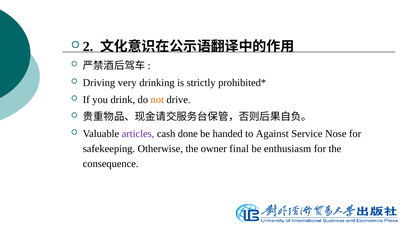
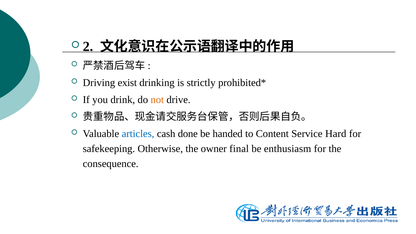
very: very -> exist
articles colour: purple -> blue
Against: Against -> Content
Nose: Nose -> Hard
